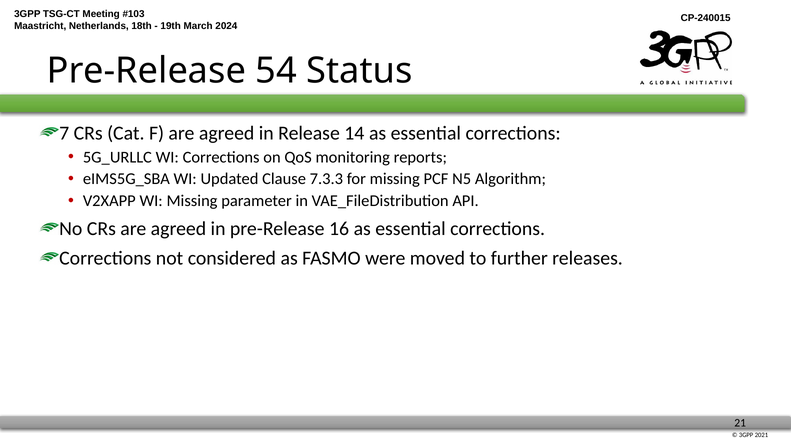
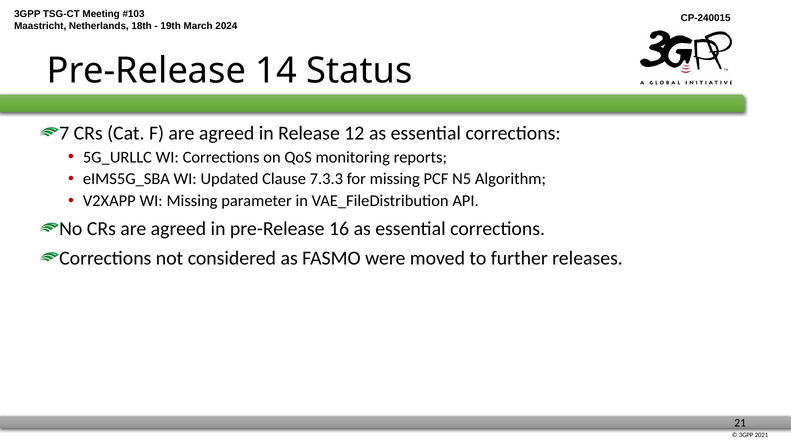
54: 54 -> 14
14: 14 -> 12
